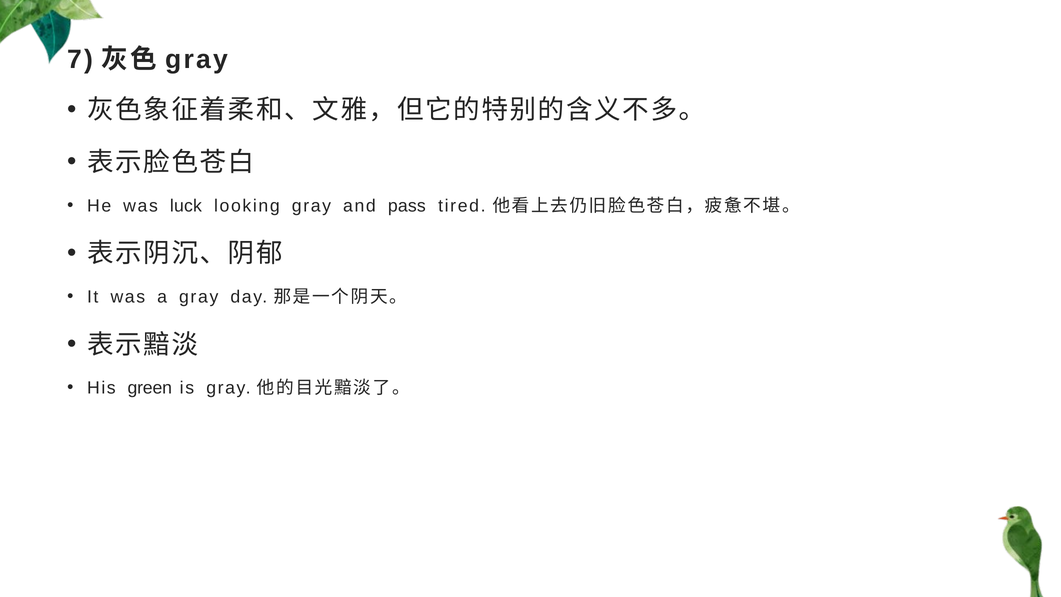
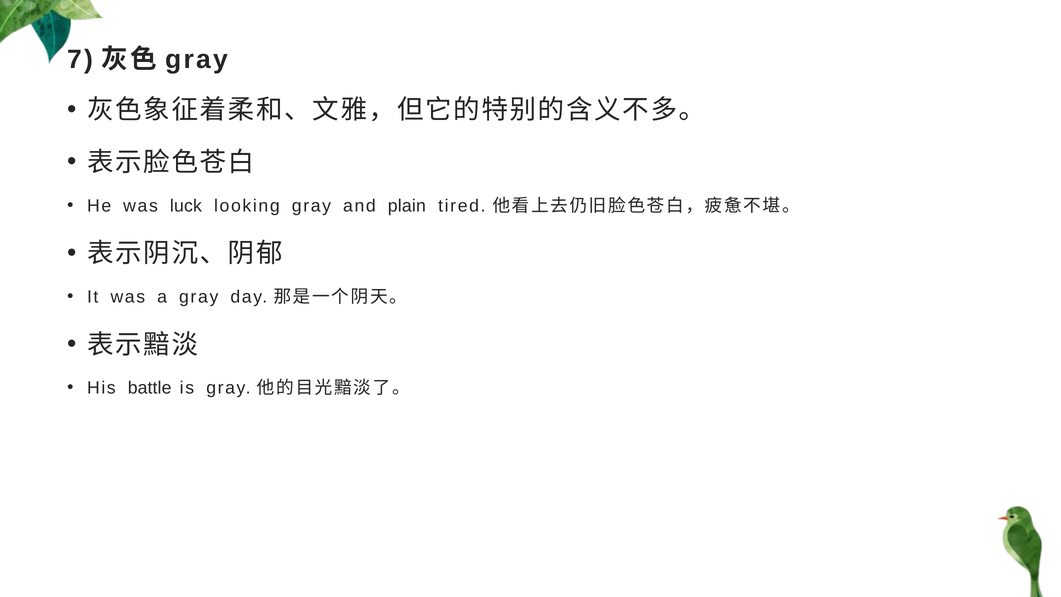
pass: pass -> plain
green: green -> battle
